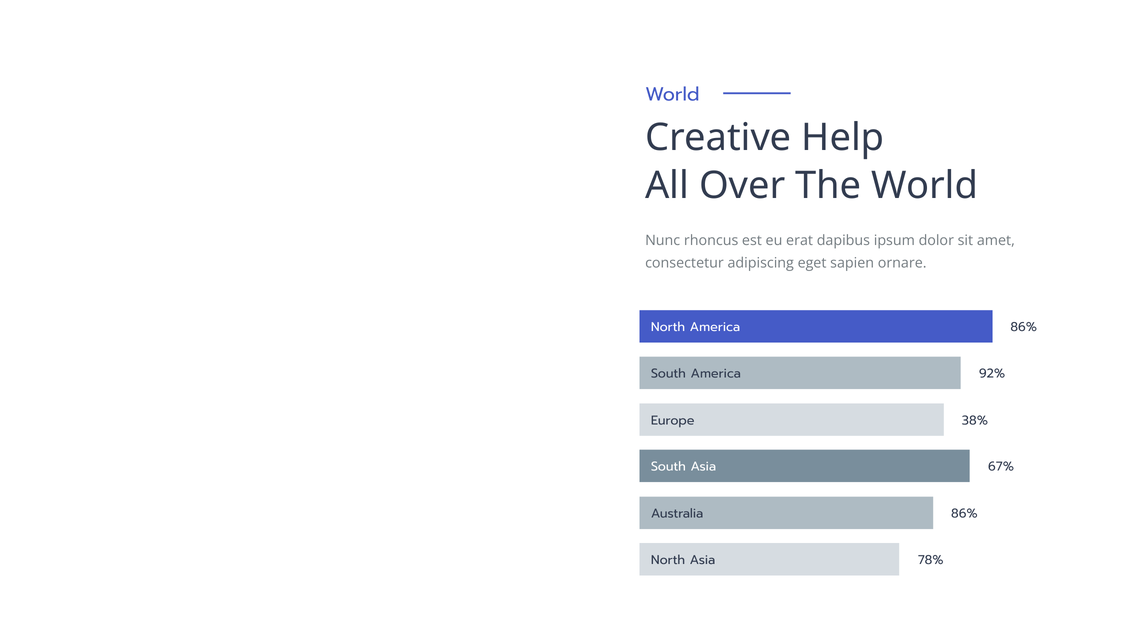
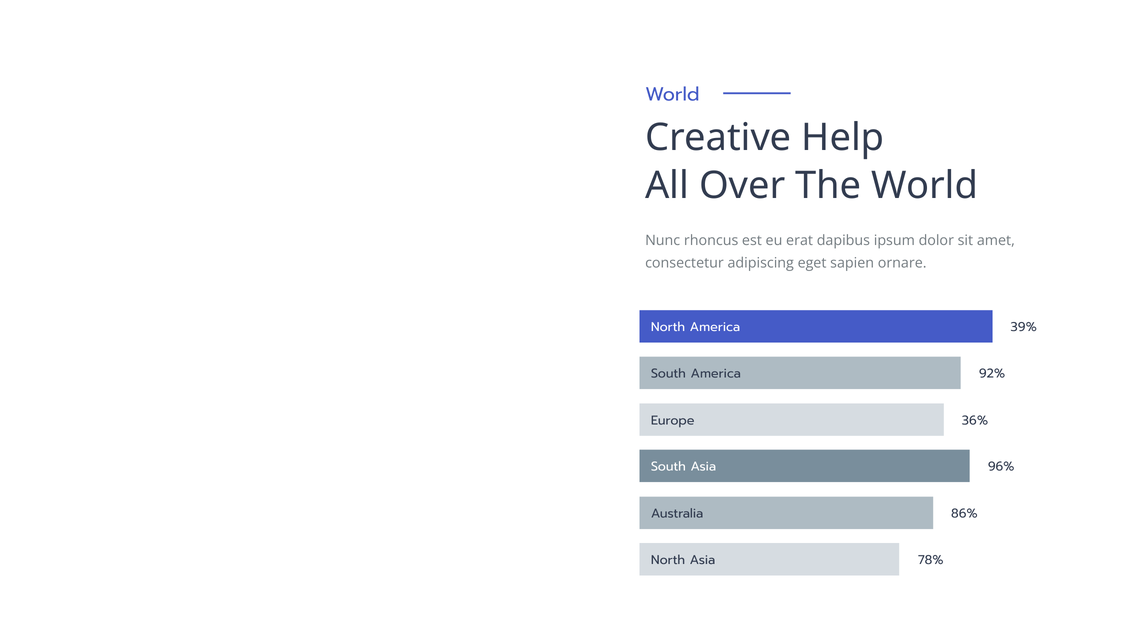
America 86%: 86% -> 39%
38%: 38% -> 36%
67%: 67% -> 96%
